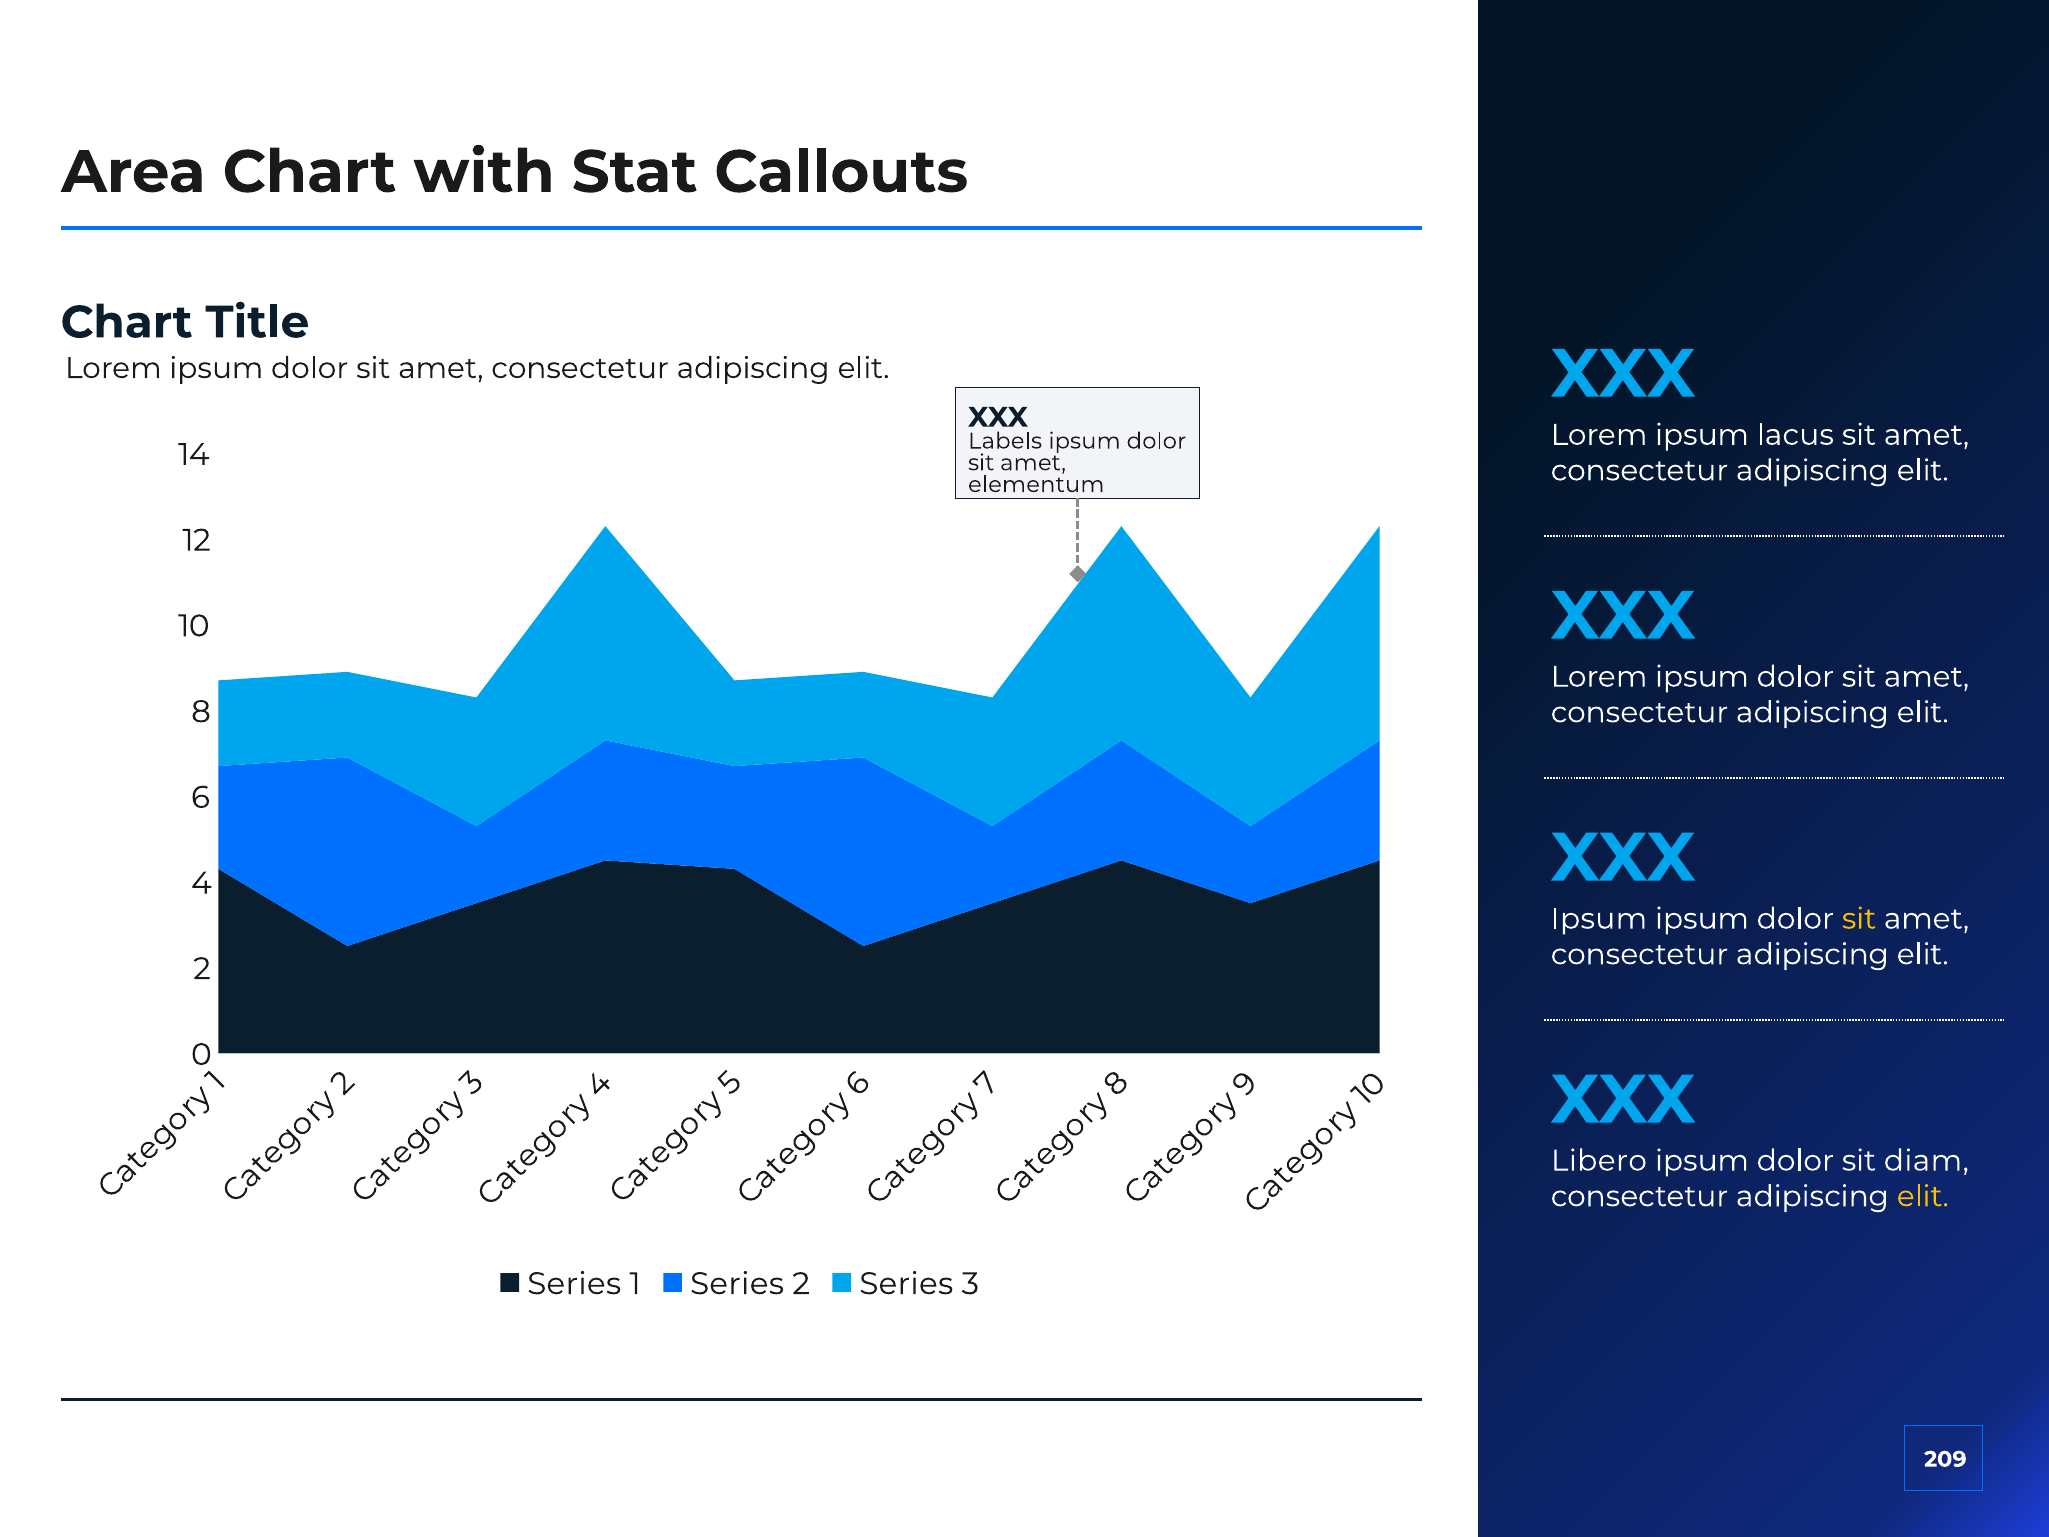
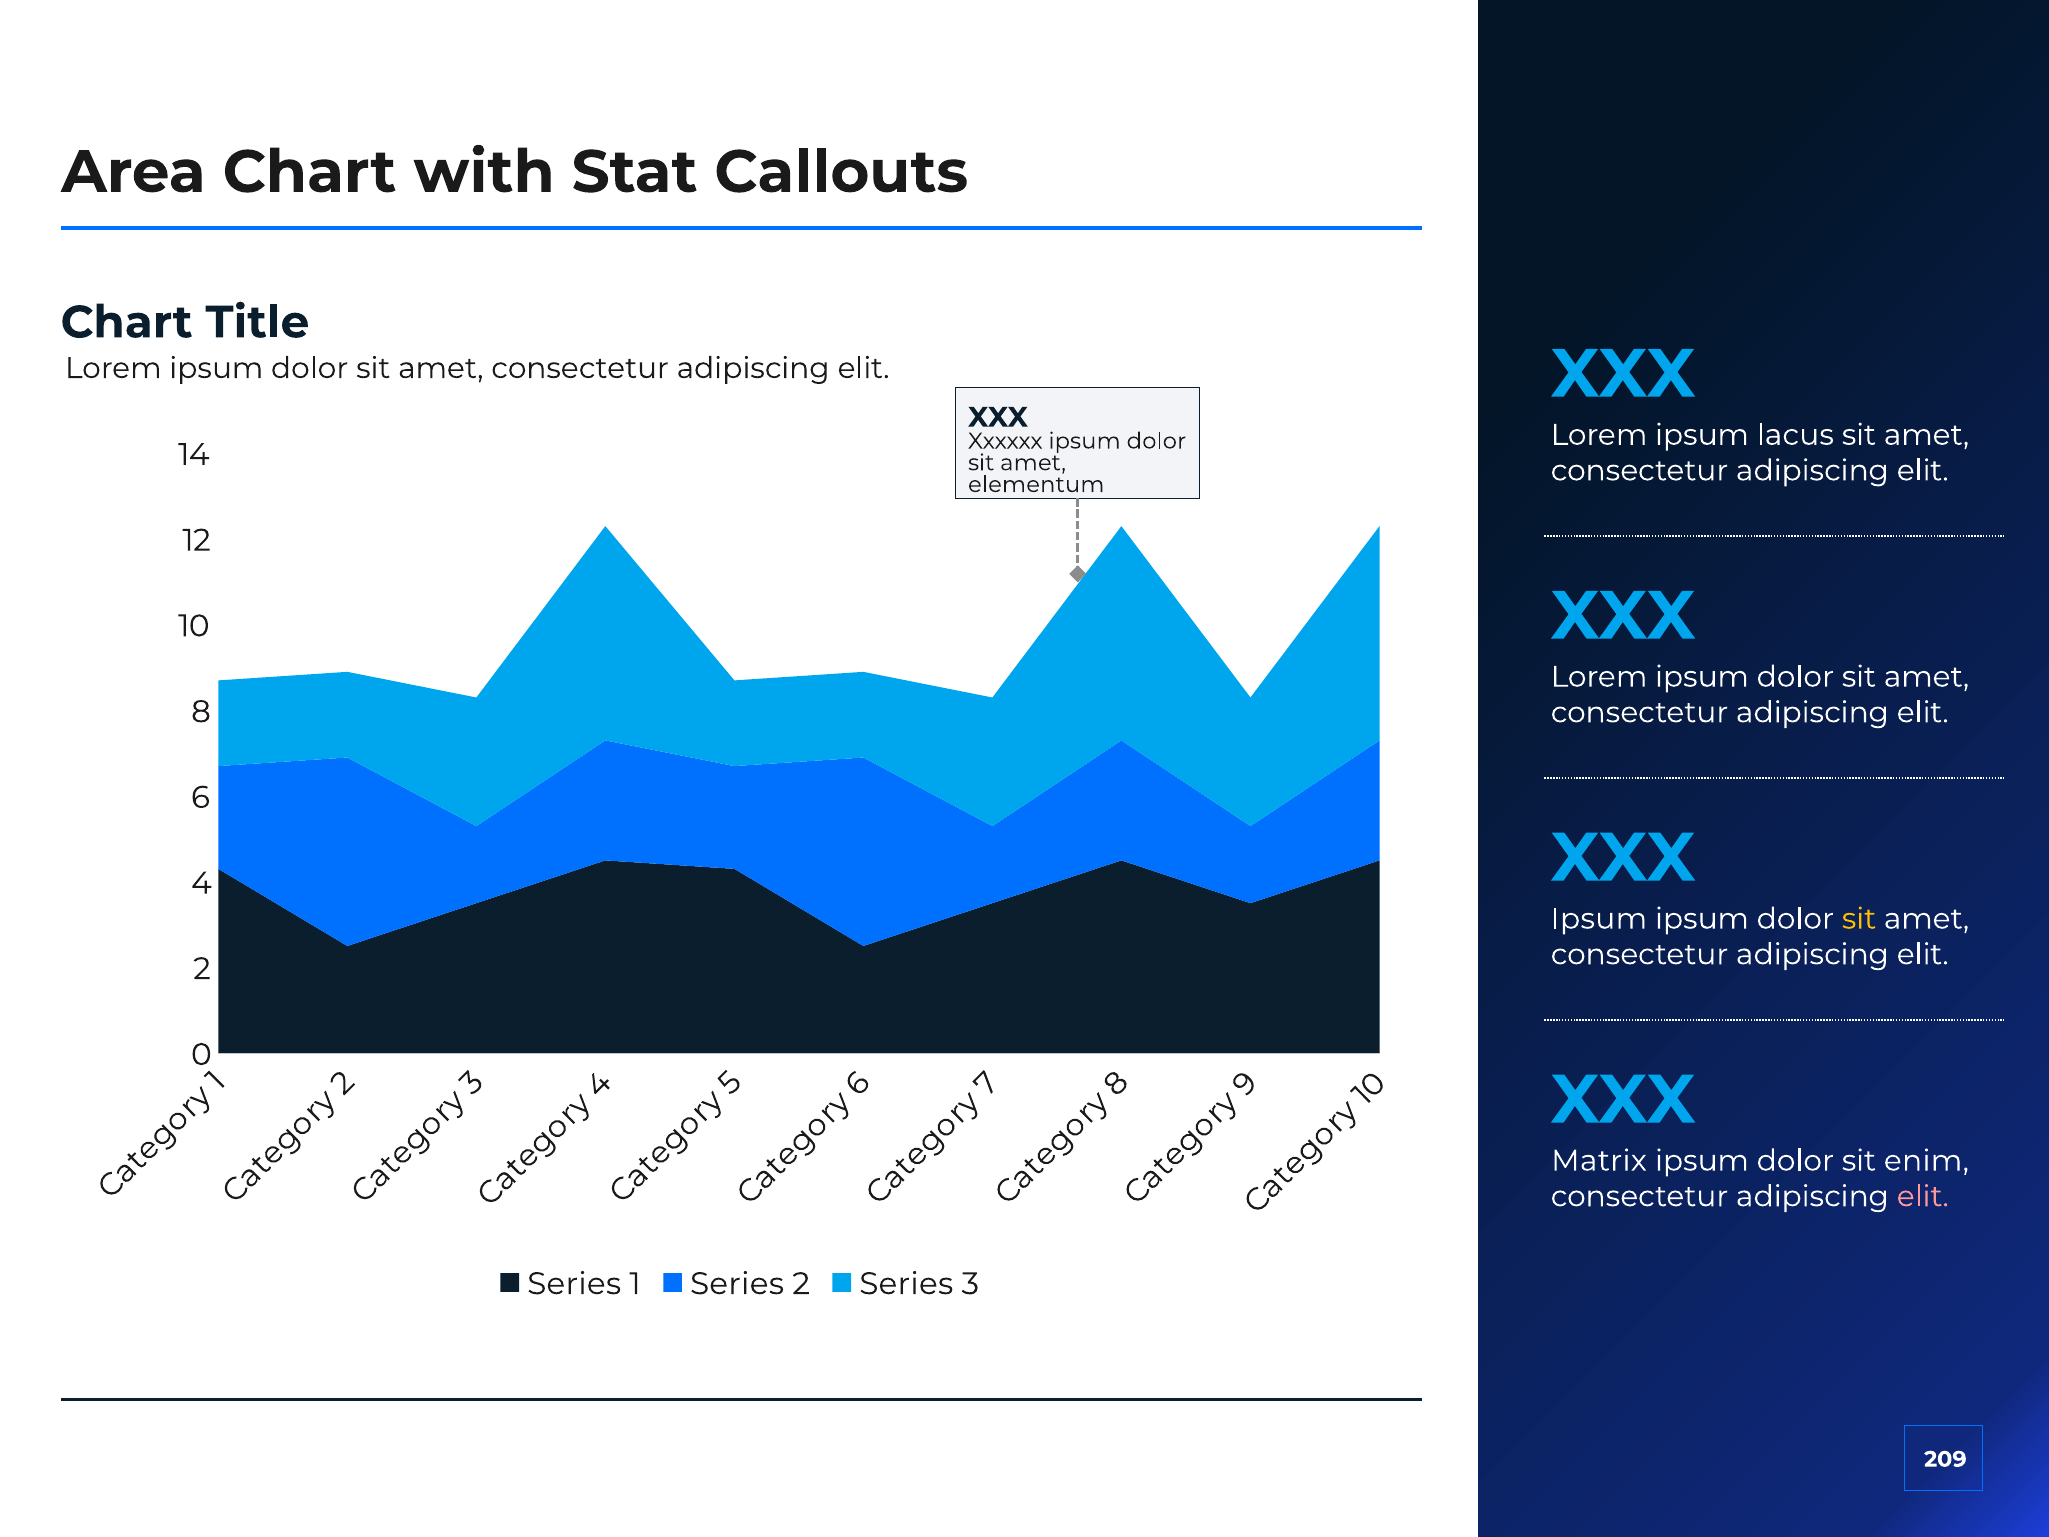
Labels: Labels -> Xxxxxx
Libero: Libero -> Matrix
diam: diam -> enim
elit at (1923, 1196) colour: yellow -> pink
